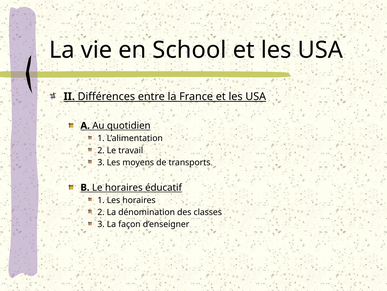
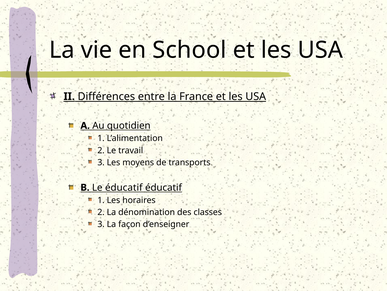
Le horaires: horaires -> éducatif
